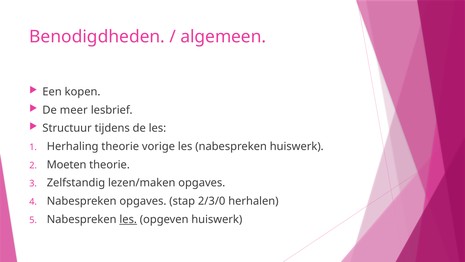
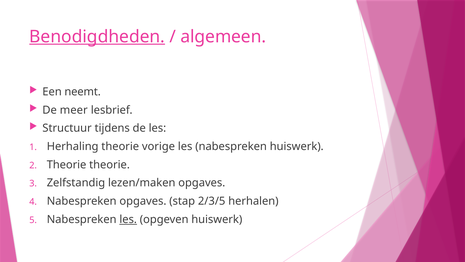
Benodigdheden underline: none -> present
kopen: kopen -> neemt
Moeten at (67, 164): Moeten -> Theorie
2/3/0: 2/3/0 -> 2/3/5
